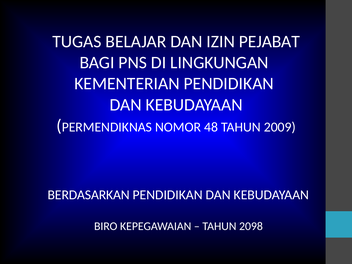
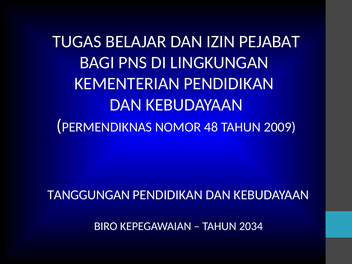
BERDASARKAN: BERDASARKAN -> TANGGUNGAN
2098: 2098 -> 2034
